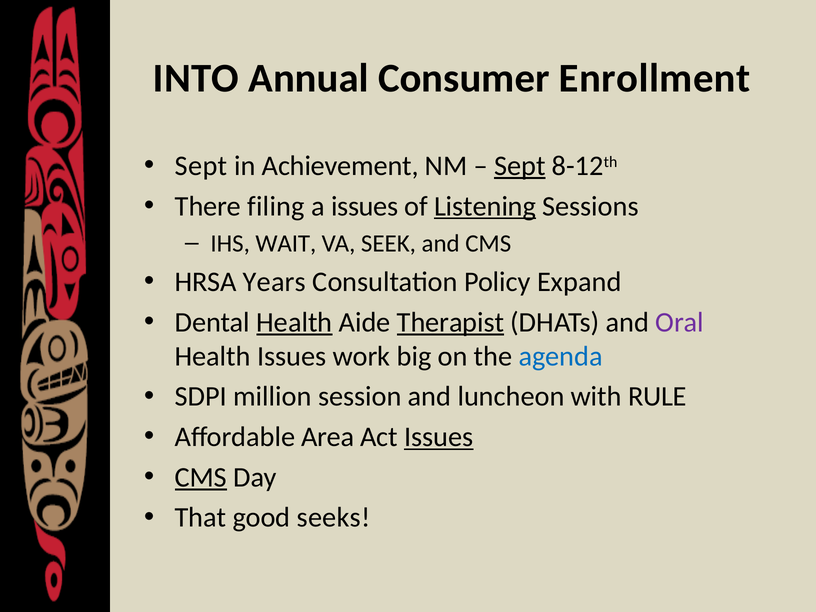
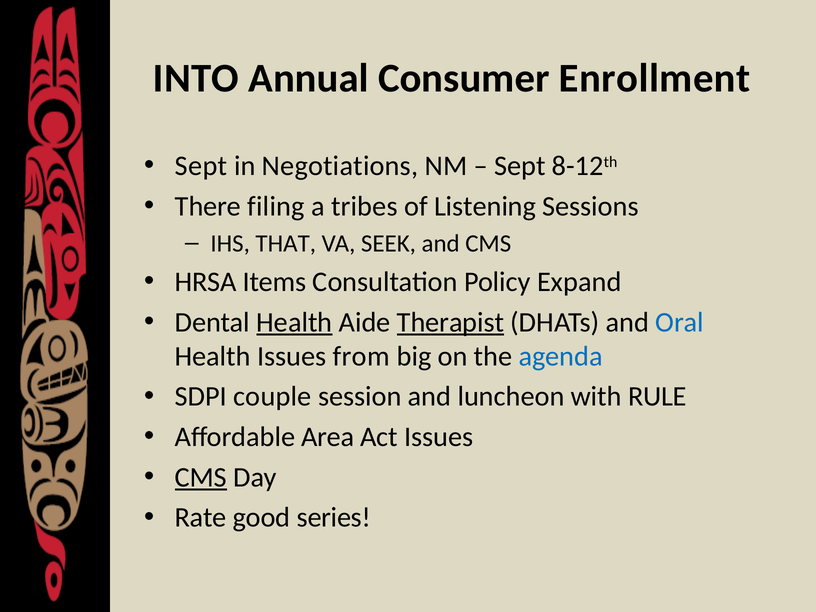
Achievement: Achievement -> Negotiations
Sept at (520, 166) underline: present -> none
a issues: issues -> tribes
Listening underline: present -> none
WAIT: WAIT -> THAT
Years: Years -> Items
Oral colour: purple -> blue
work: work -> from
million: million -> couple
Issues at (439, 437) underline: present -> none
That: That -> Rate
seeks: seeks -> series
